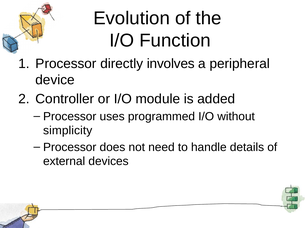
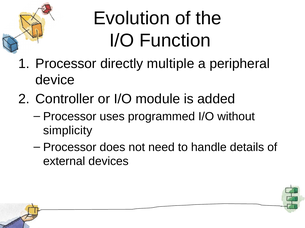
involves: involves -> multiple
